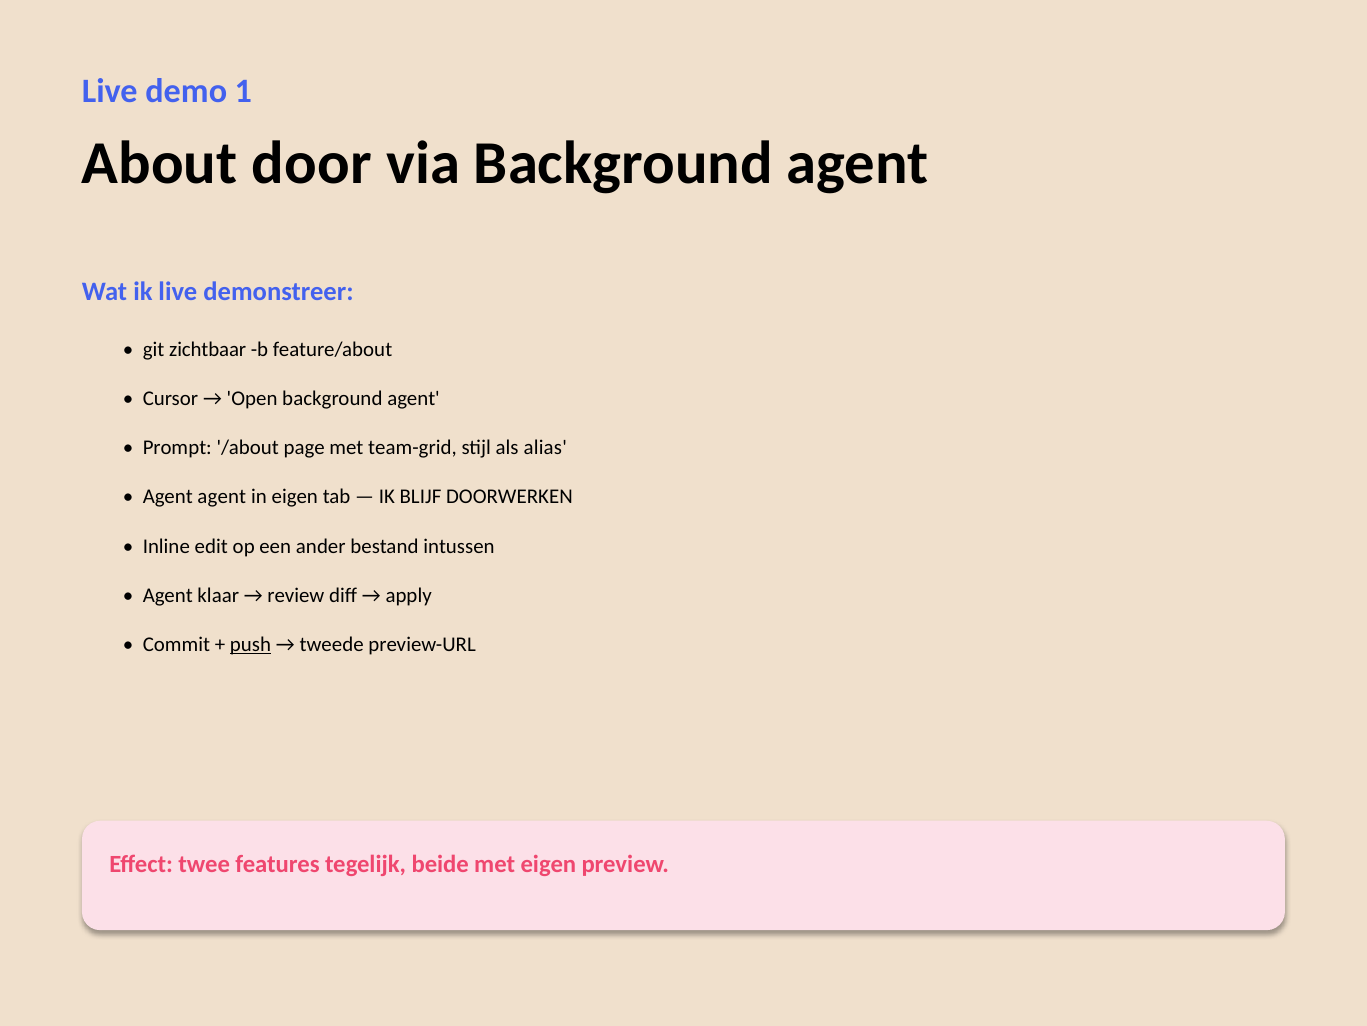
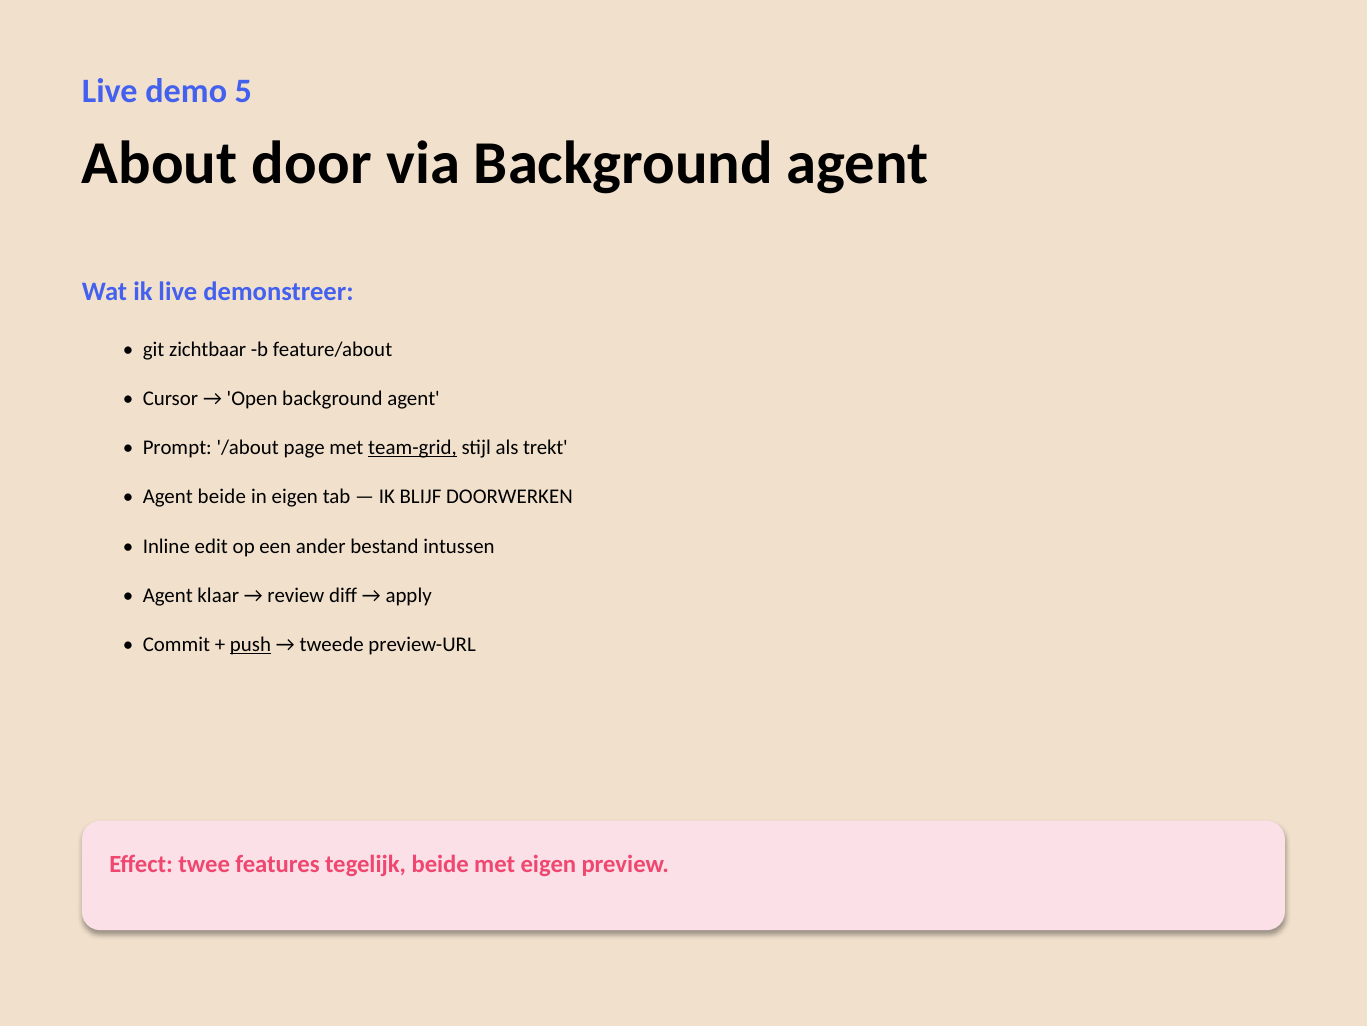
1: 1 -> 5
team-grid underline: none -> present
alias: alias -> trekt
Agent agent: agent -> beide
